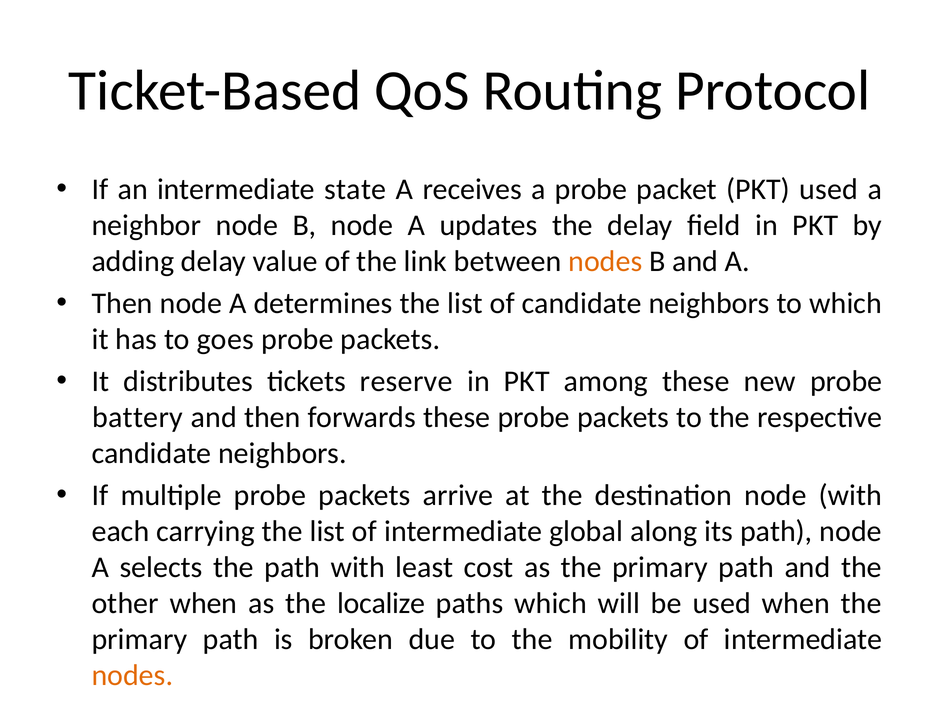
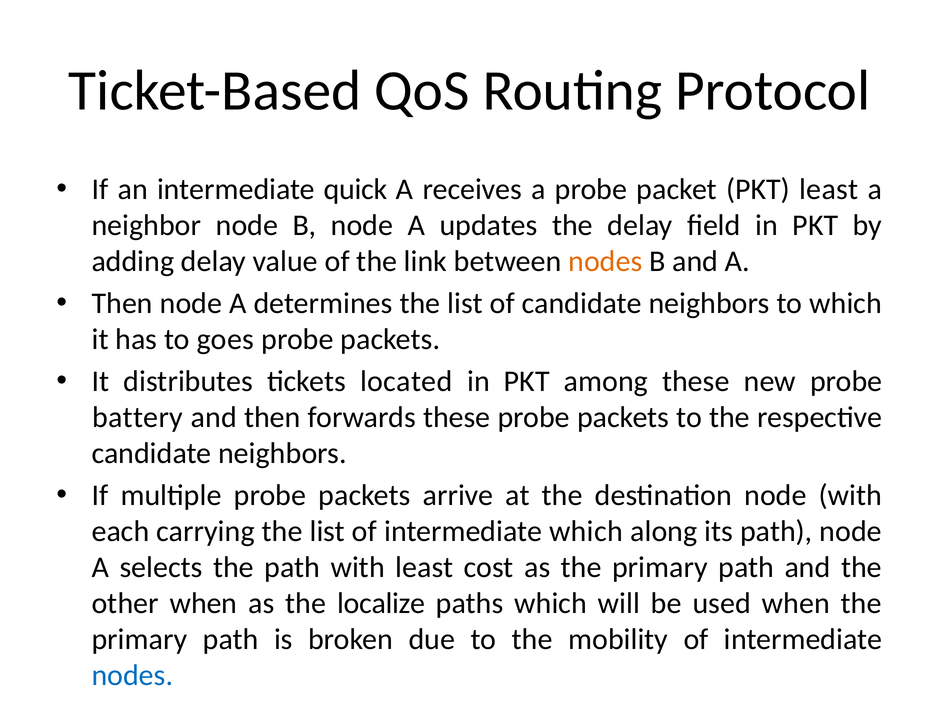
state: state -> quick
PKT used: used -> least
reserve: reserve -> located
intermediate global: global -> which
nodes at (132, 675) colour: orange -> blue
